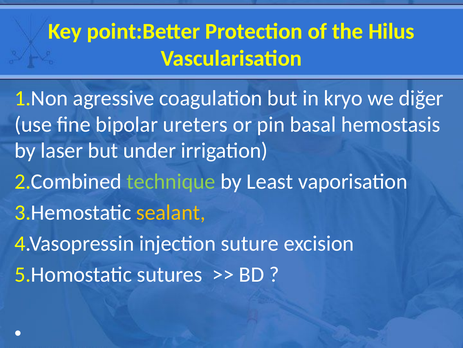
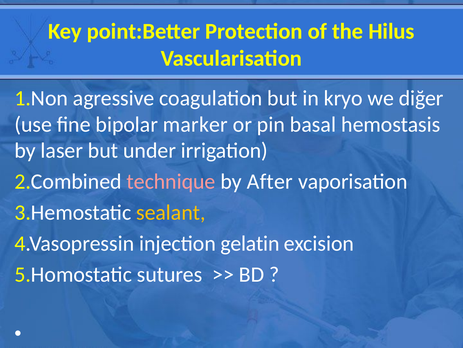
ureters: ureters -> marker
technique colour: light green -> pink
Least: Least -> After
suture: suture -> gelatin
